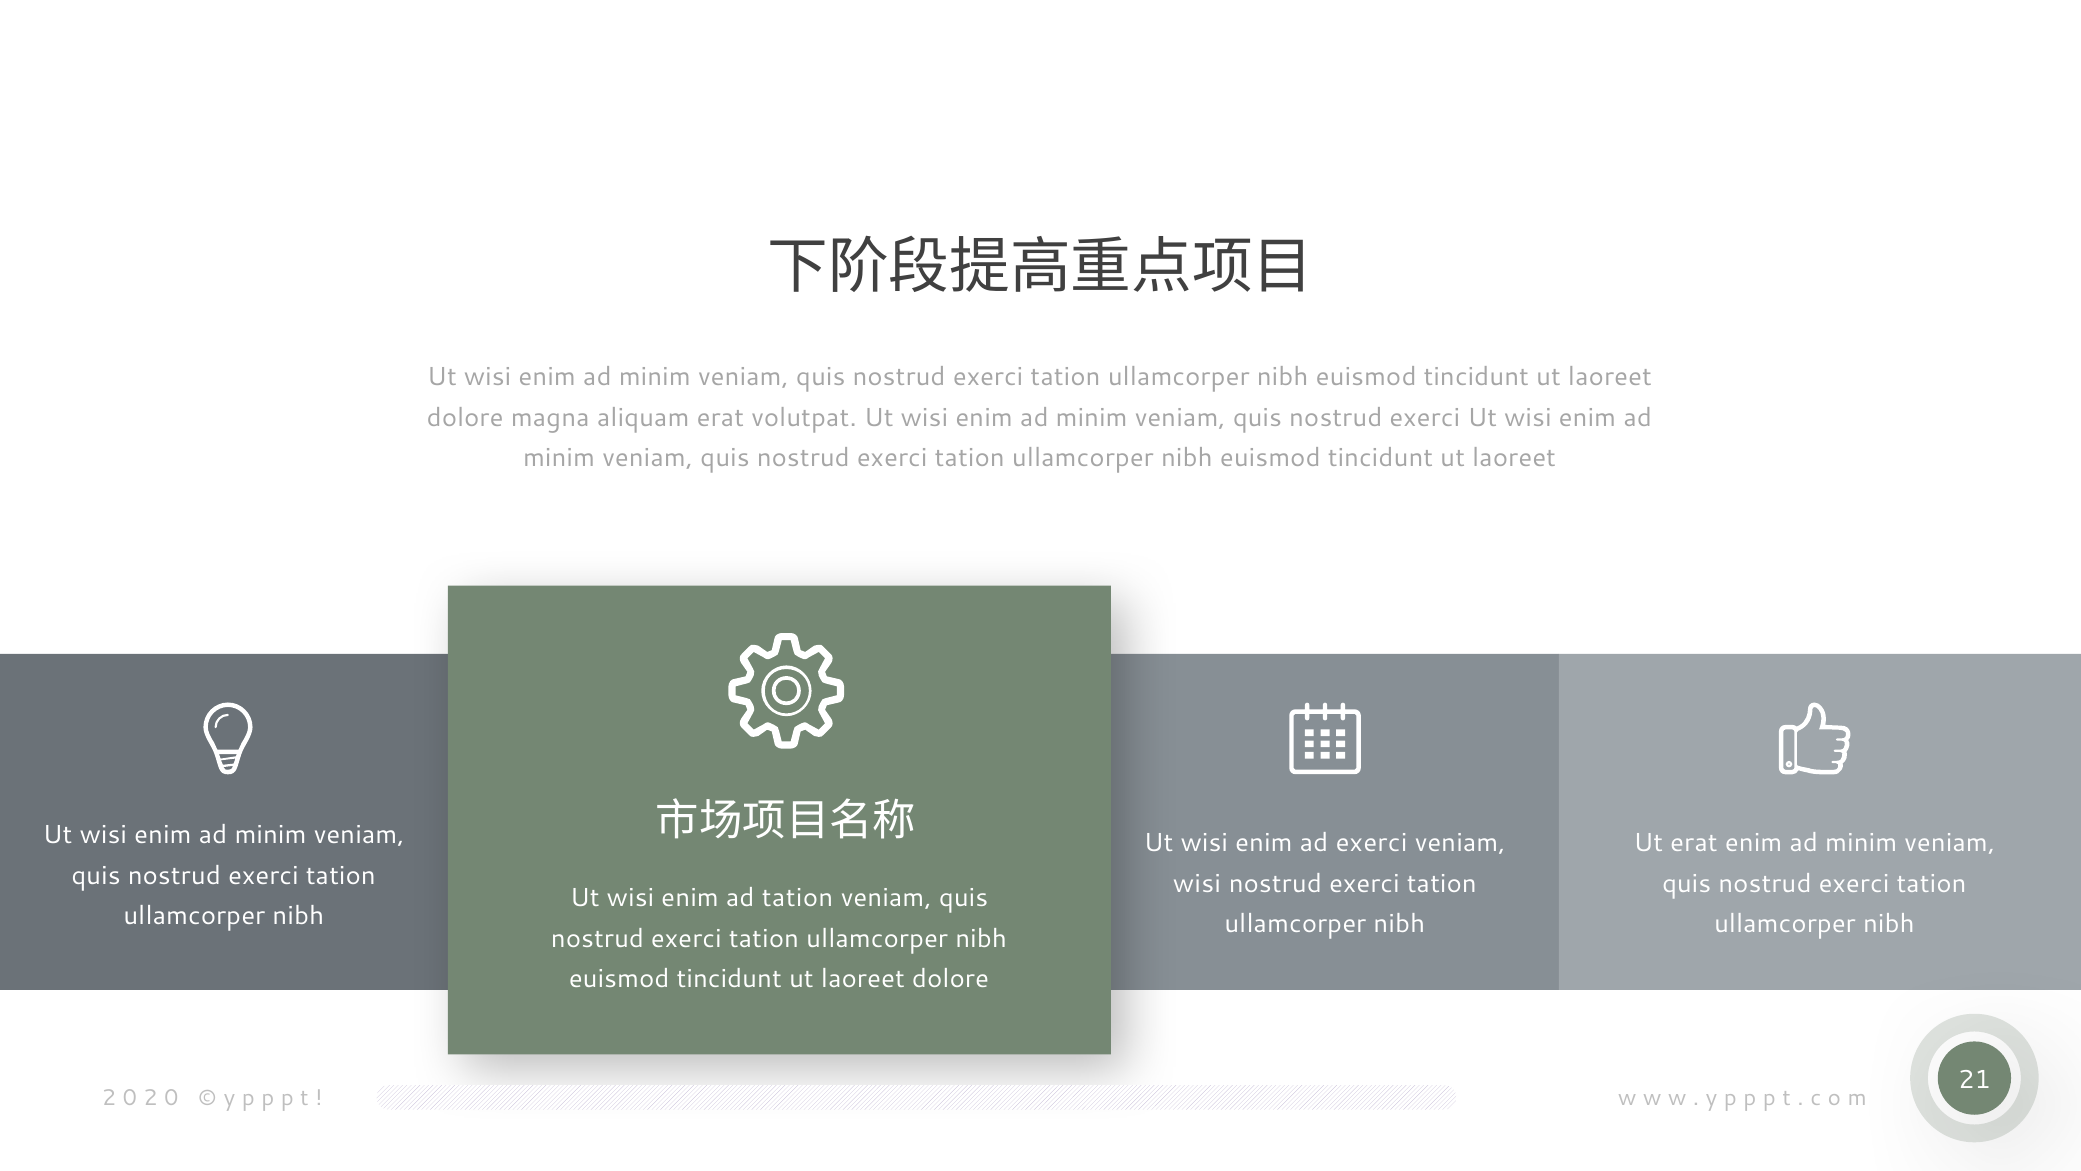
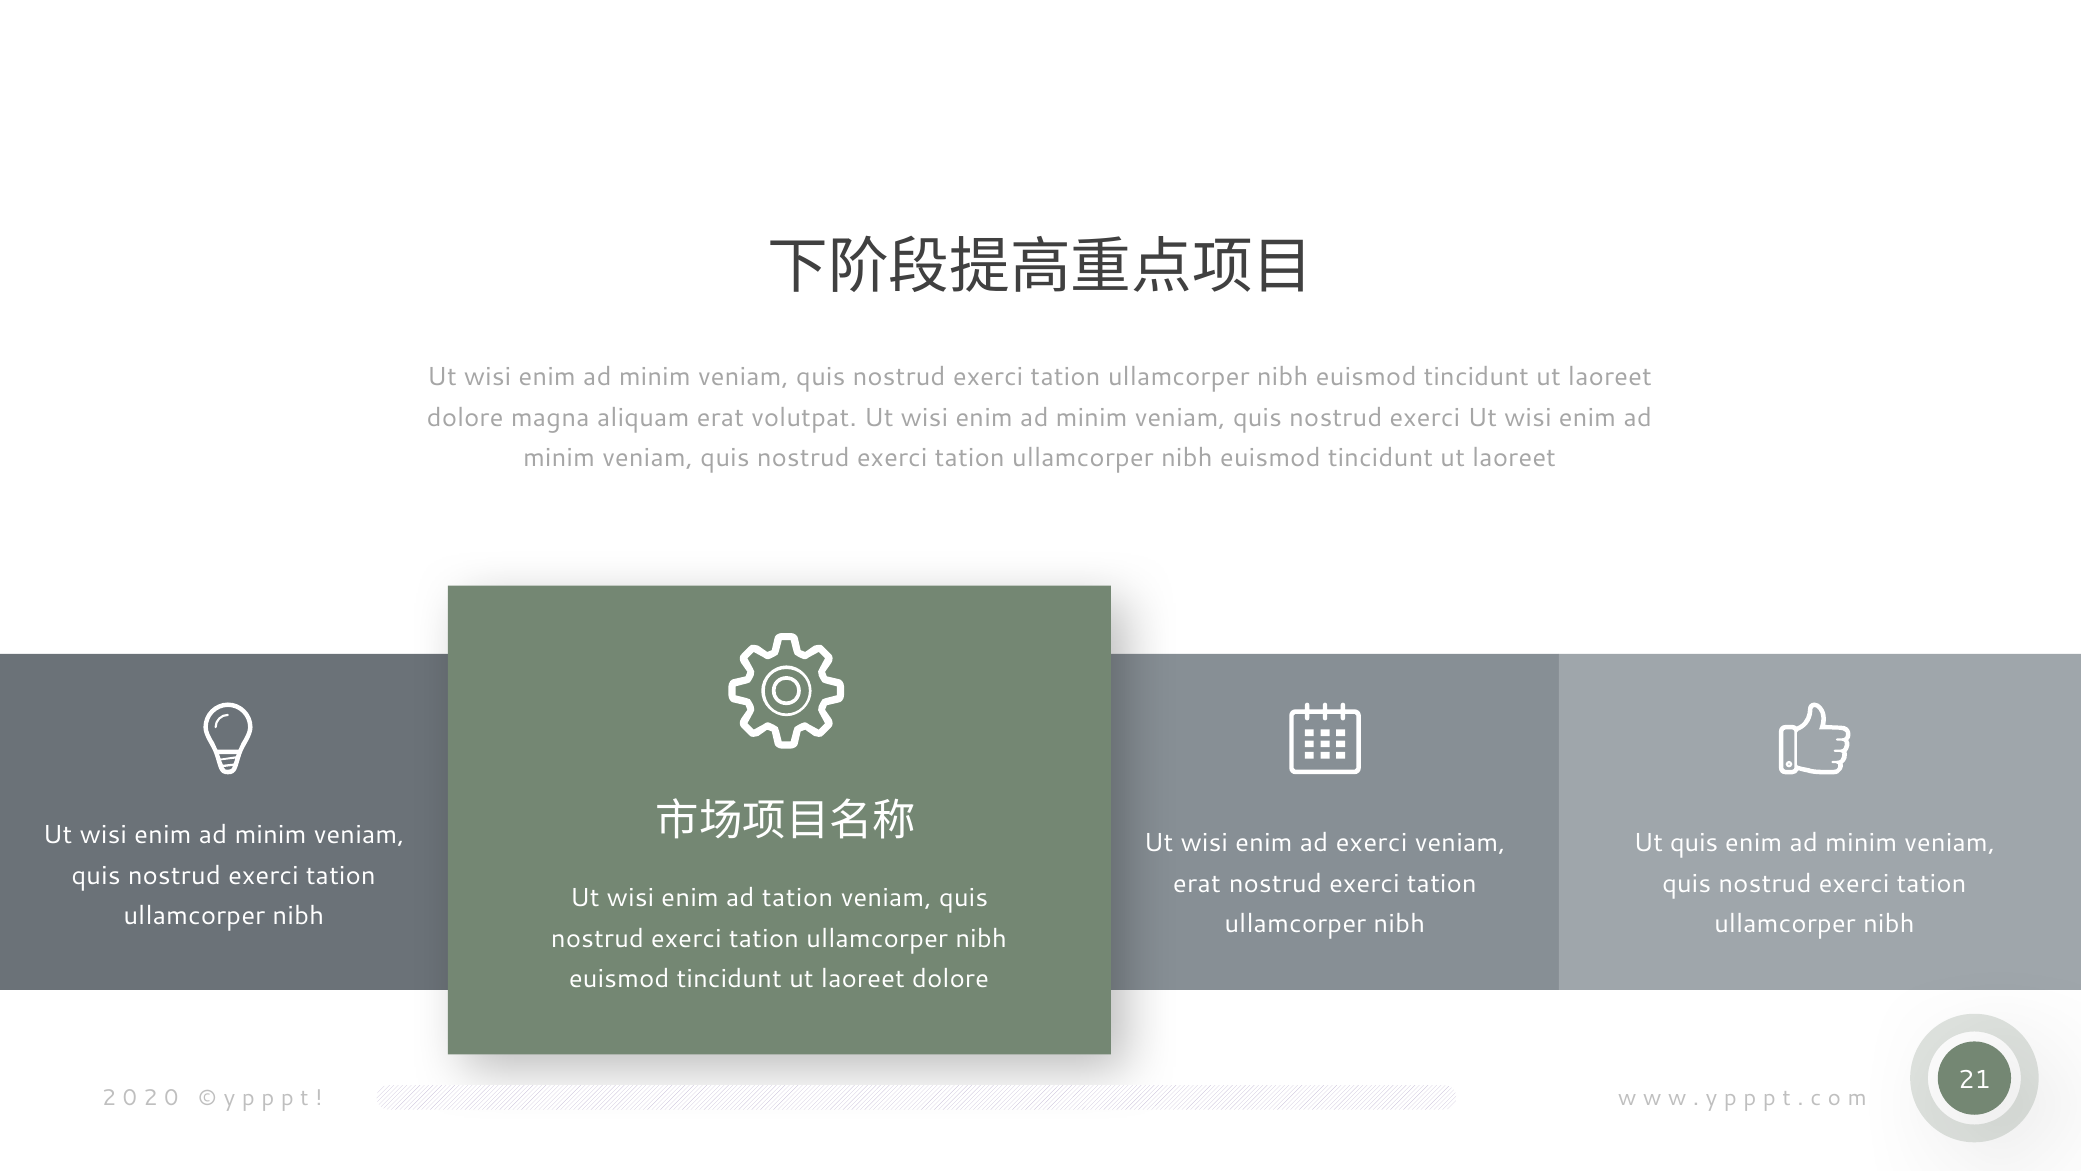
Ut erat: erat -> quis
wisi at (1197, 883): wisi -> erat
